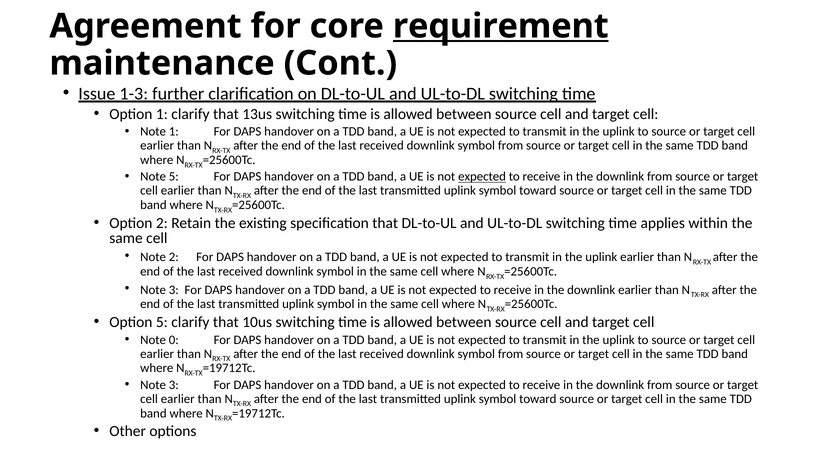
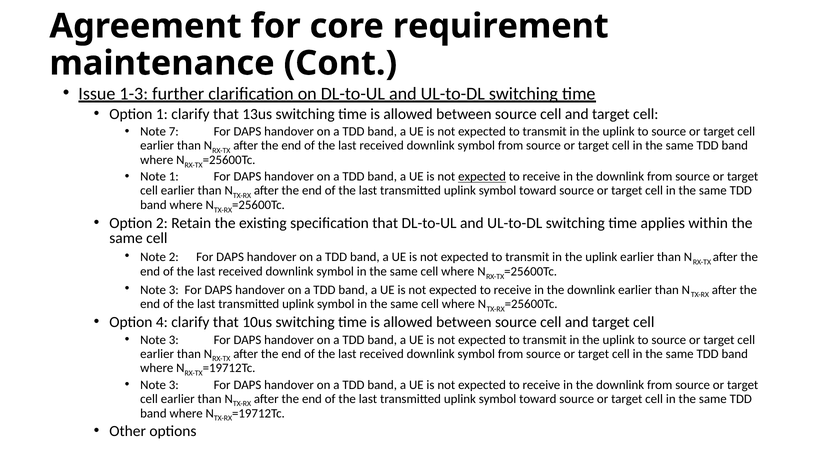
requirement underline: present -> none
Note 1: 1 -> 7
Note 5: 5 -> 1
Option 5: 5 -> 4
0 at (174, 340): 0 -> 3
